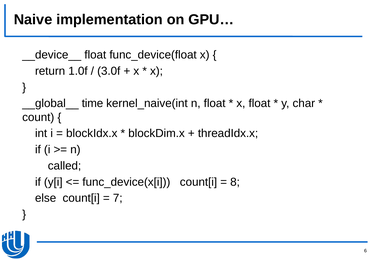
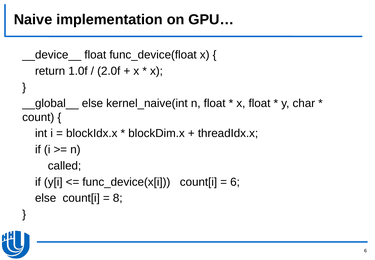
3.0f: 3.0f -> 2.0f
__global__ time: time -> else
8 at (235, 182): 8 -> 6
7: 7 -> 8
